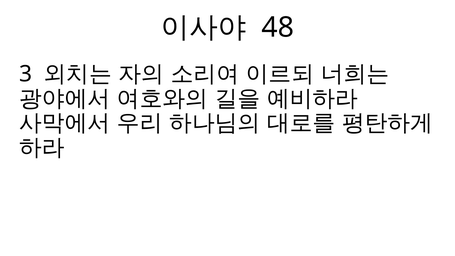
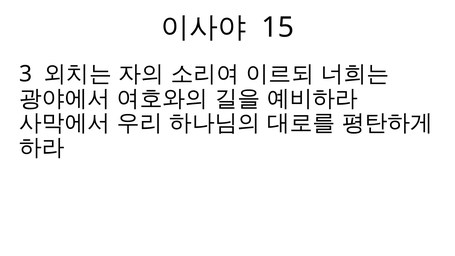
48: 48 -> 15
